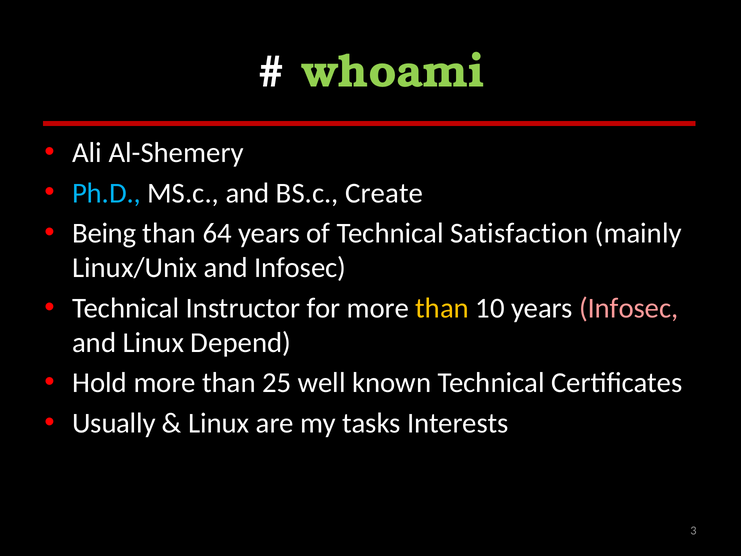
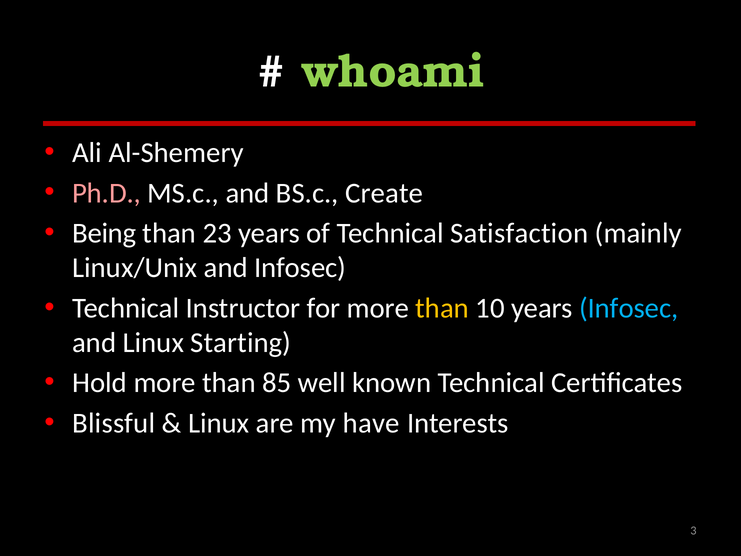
Ph.D colour: light blue -> pink
64: 64 -> 23
Infosec at (629, 308) colour: pink -> light blue
Depend: Depend -> Starting
25: 25 -> 85
Usually: Usually -> Blissful
tasks: tasks -> have
